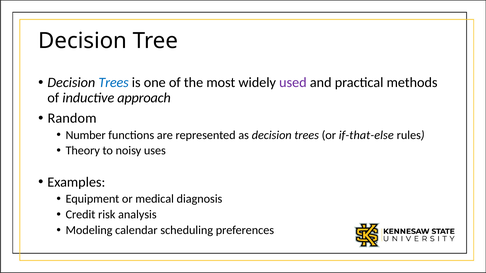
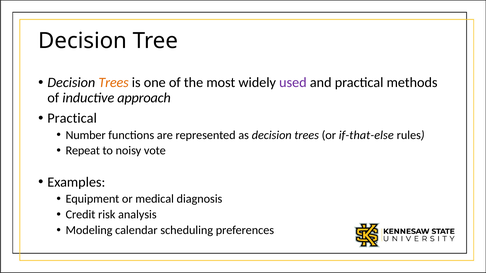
Trees at (114, 83) colour: blue -> orange
Random at (72, 118): Random -> Practical
Theory: Theory -> Repeat
uses: uses -> vote
